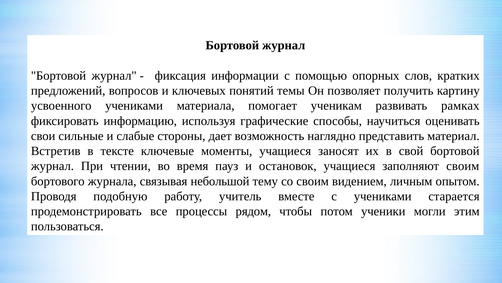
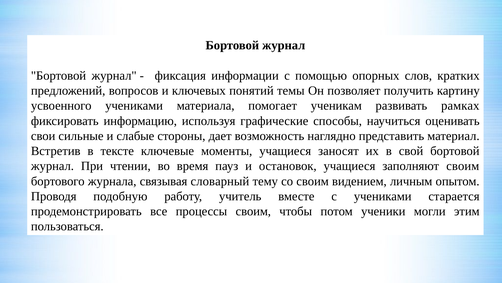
небольшой: небольшой -> словарный
процессы рядом: рядом -> своим
